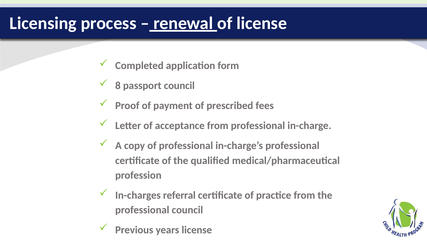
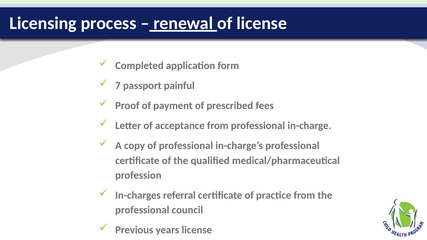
8: 8 -> 7
passport council: council -> painful
